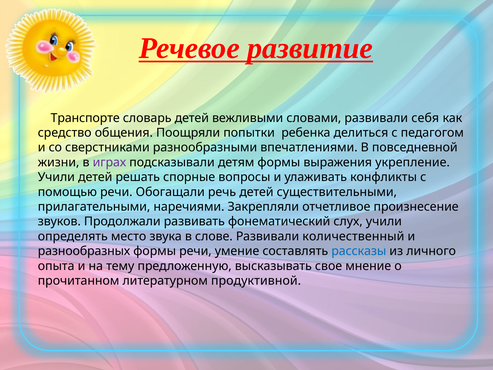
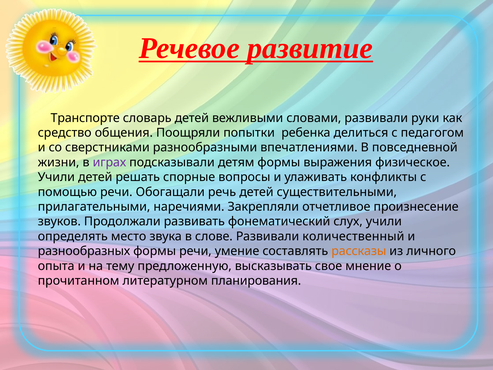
себя: себя -> руки
укрепление: укрепление -> физическое
рассказы colour: blue -> orange
продуктивной: продуктивной -> планирования
